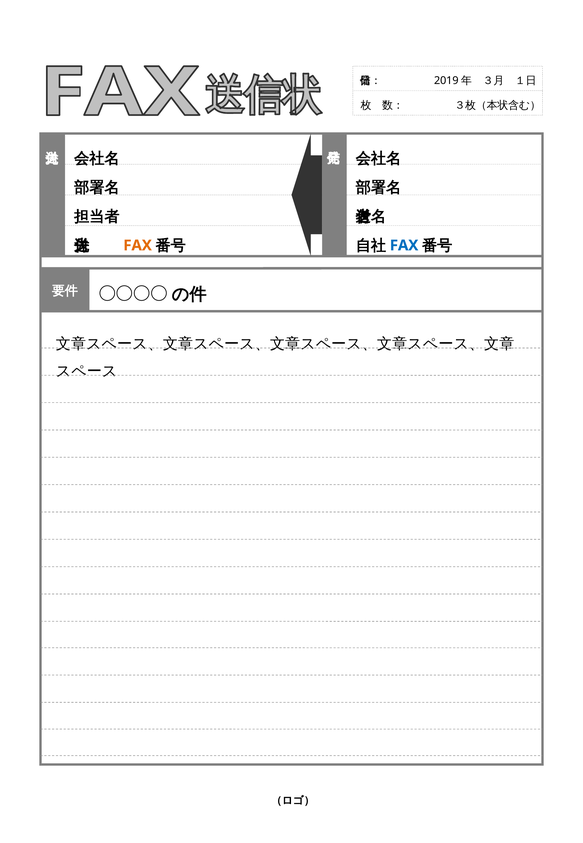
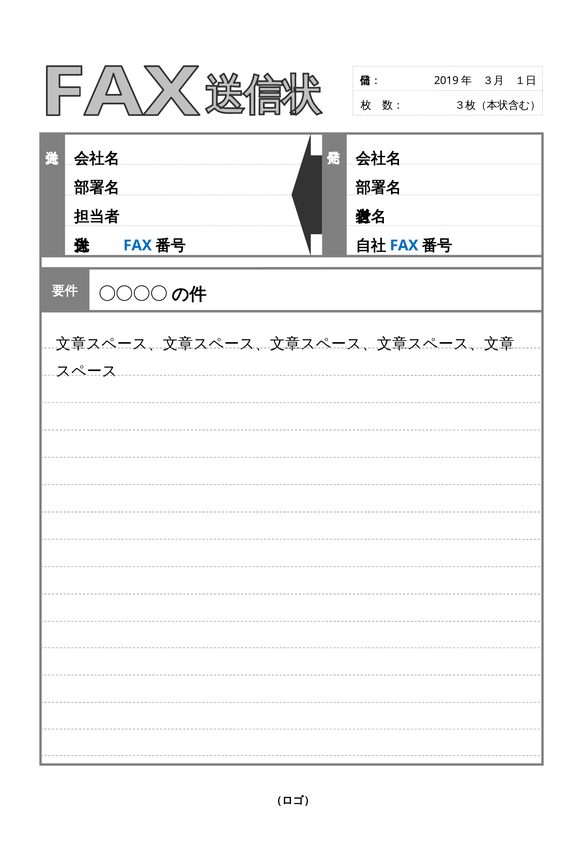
FAX at (138, 245) colour: orange -> blue
